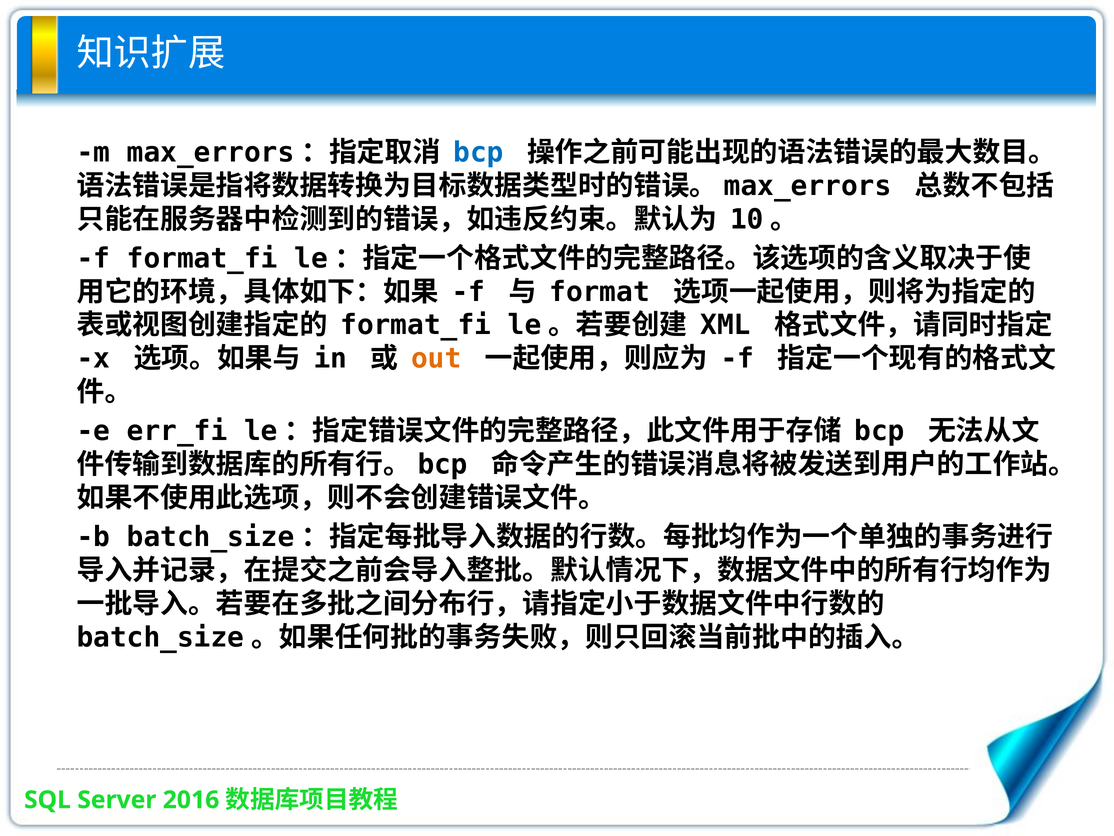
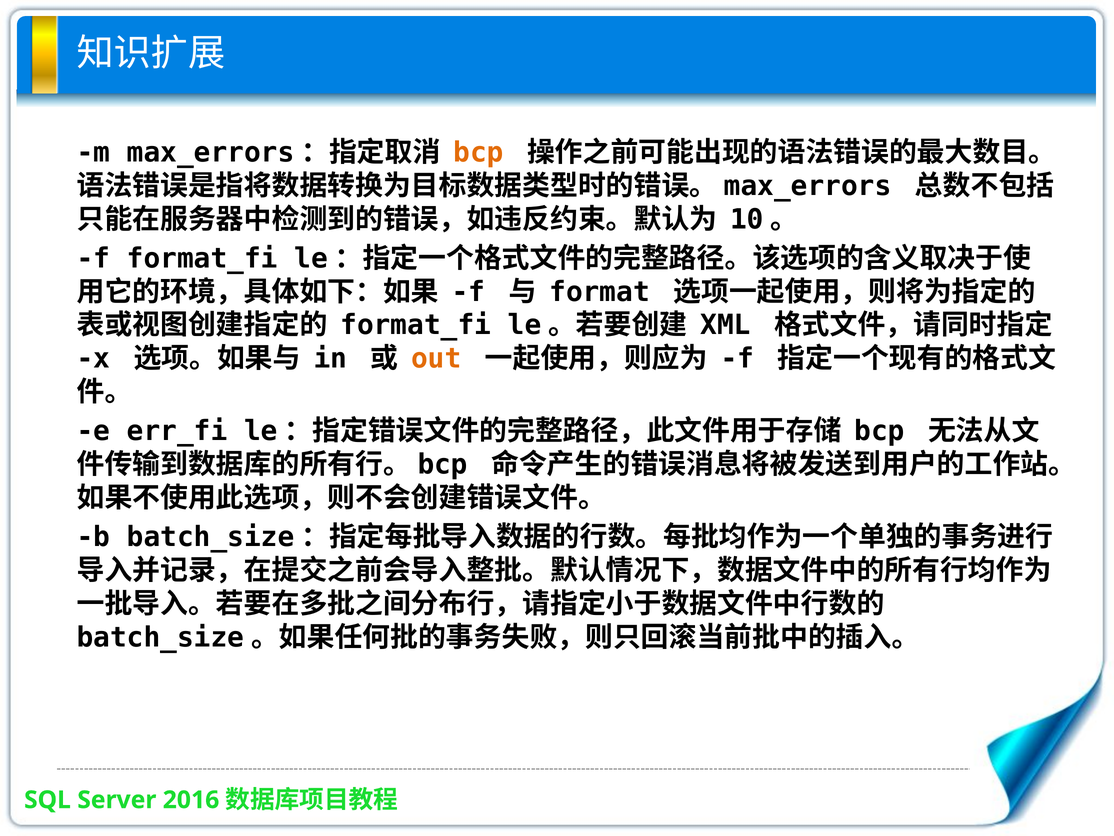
bcp at (479, 152) colour: blue -> orange
